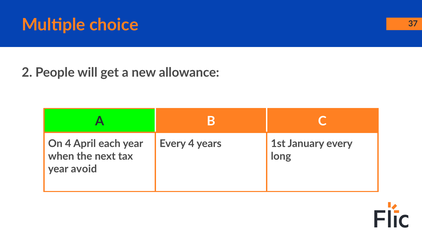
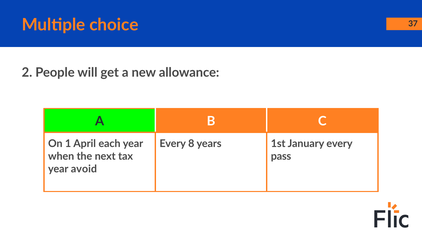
On 4: 4 -> 1
Every 4: 4 -> 8
long: long -> pass
